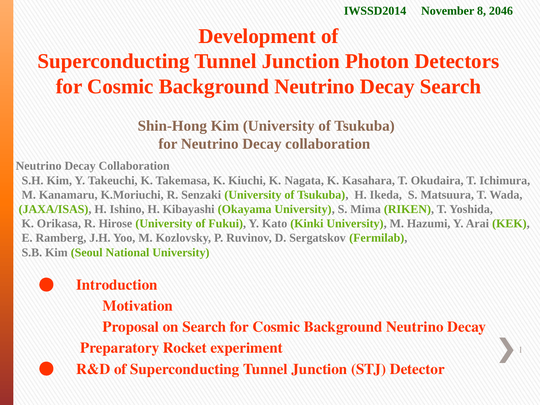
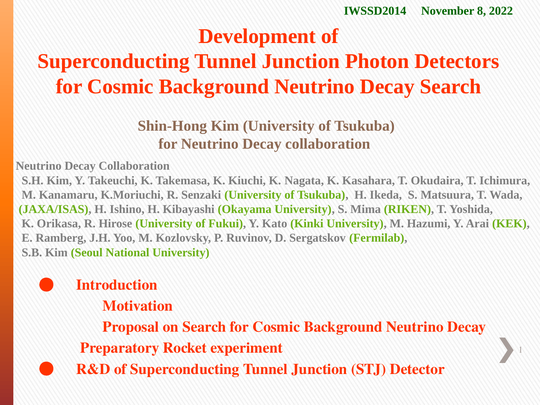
2046: 2046 -> 2022
